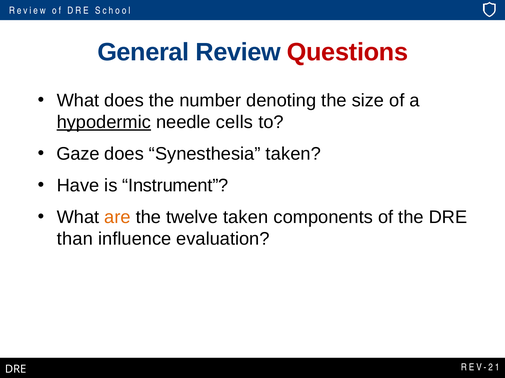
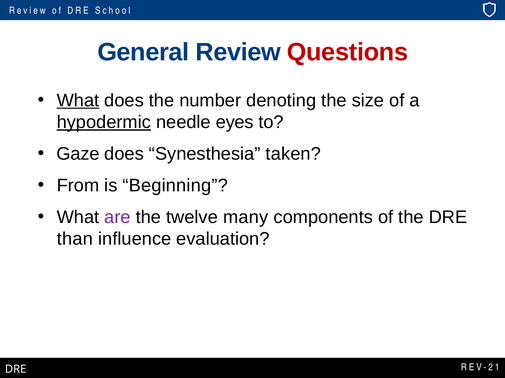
What at (78, 101) underline: none -> present
cells: cells -> eyes
Have: Have -> From
Instrument: Instrument -> Beginning
are colour: orange -> purple
twelve taken: taken -> many
